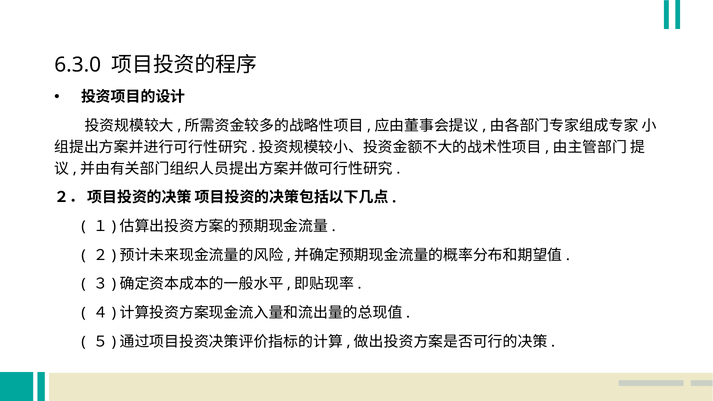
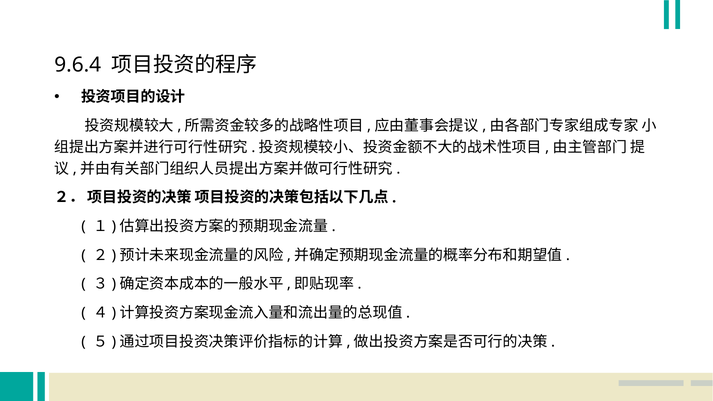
6.3.0: 6.3.0 -> 9.6.4
